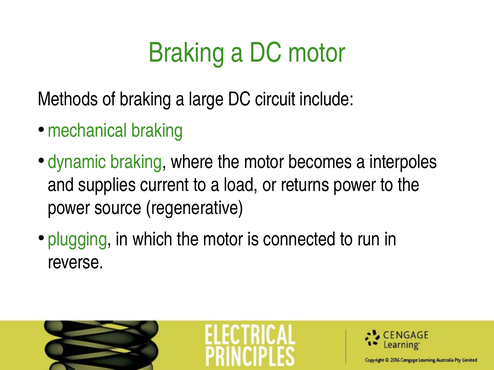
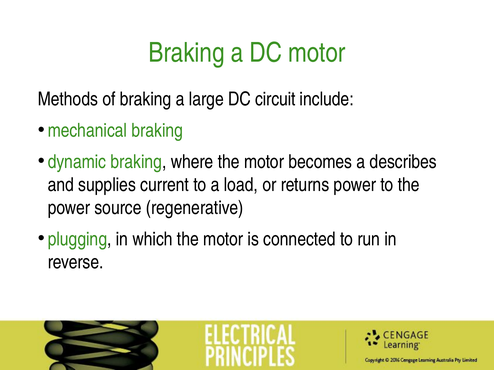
interpoles: interpoles -> describes
